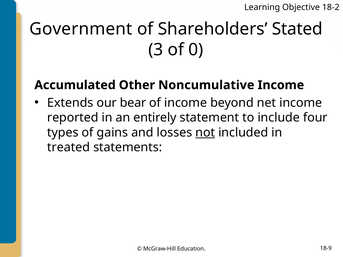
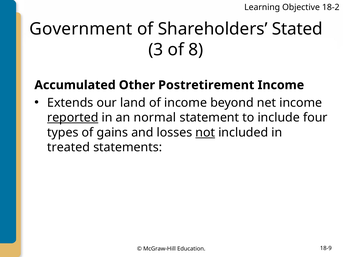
0: 0 -> 8
Noncumulative: Noncumulative -> Postretirement
bear: bear -> land
reported underline: none -> present
entirely: entirely -> normal
